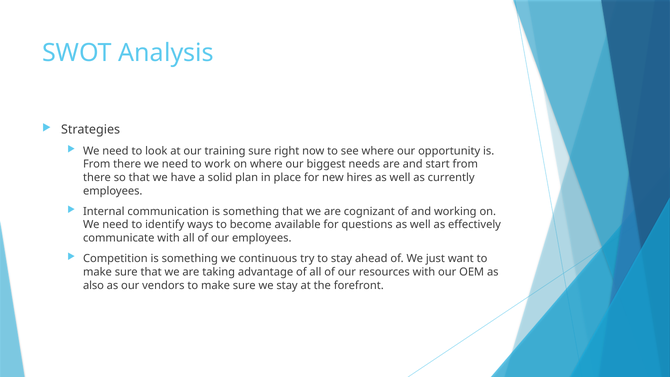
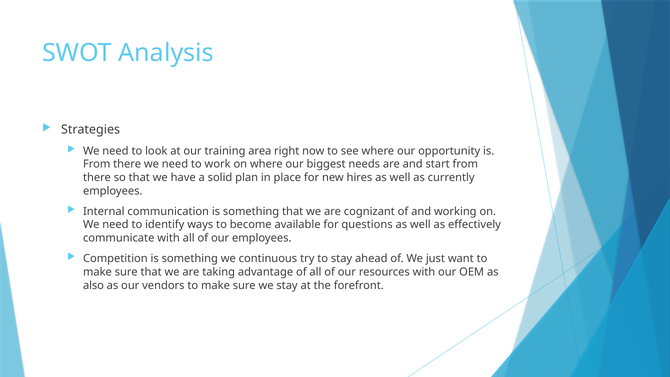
training sure: sure -> area
